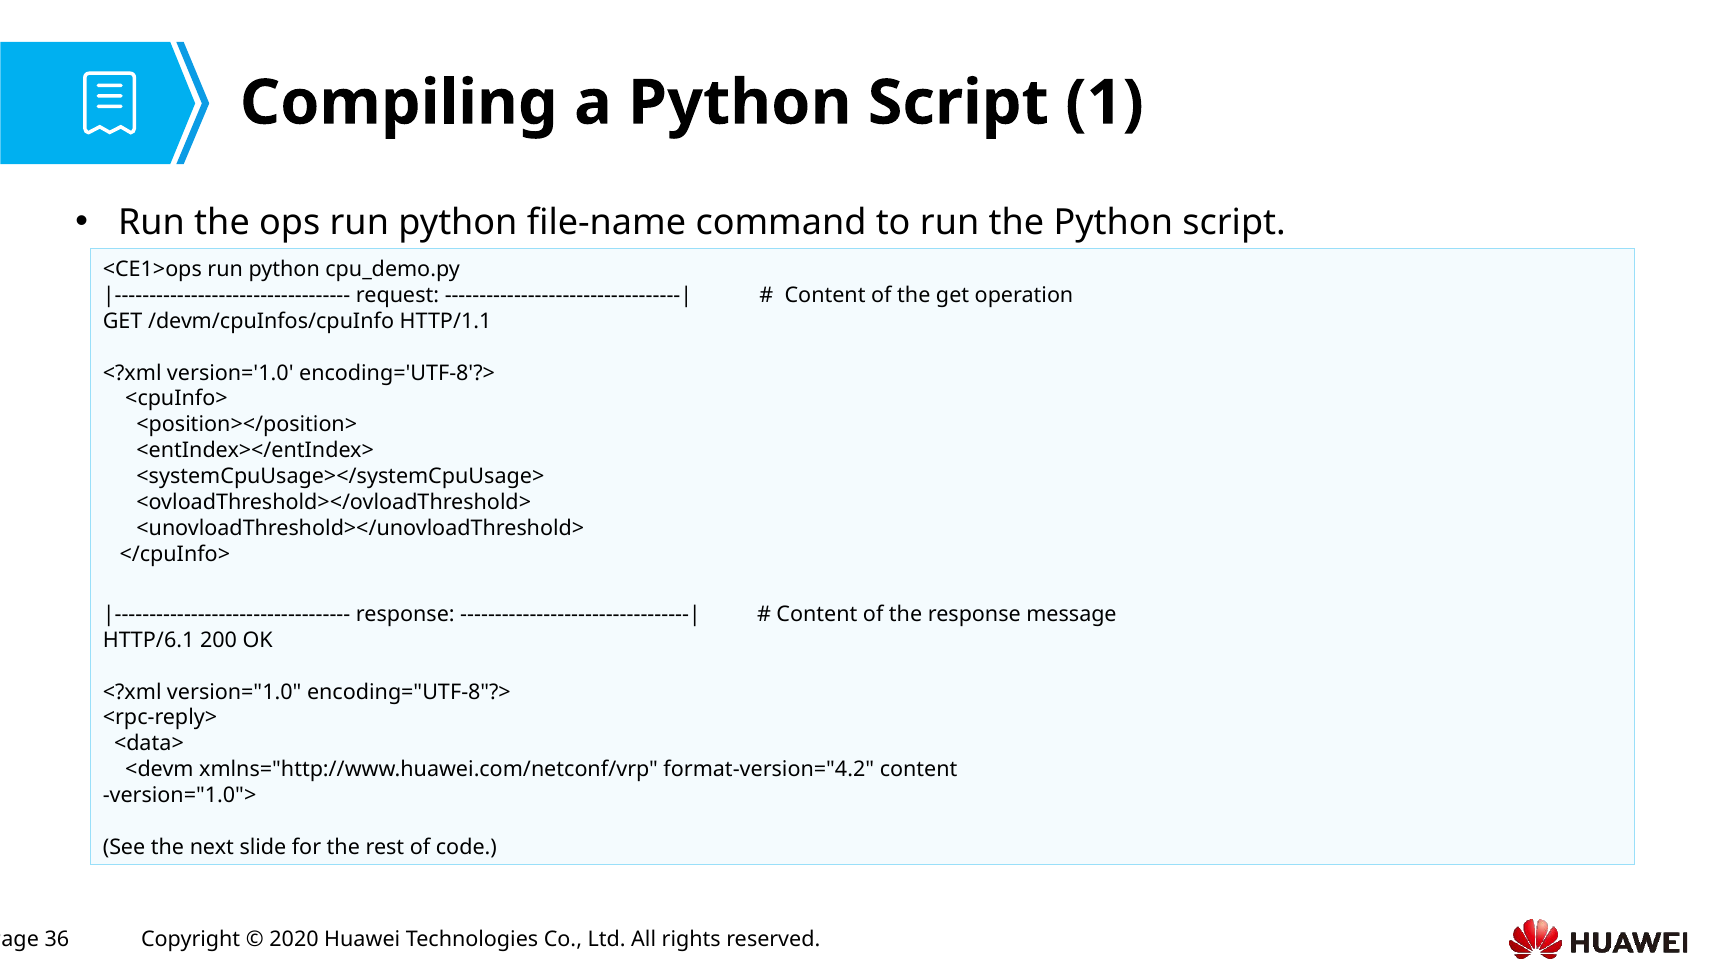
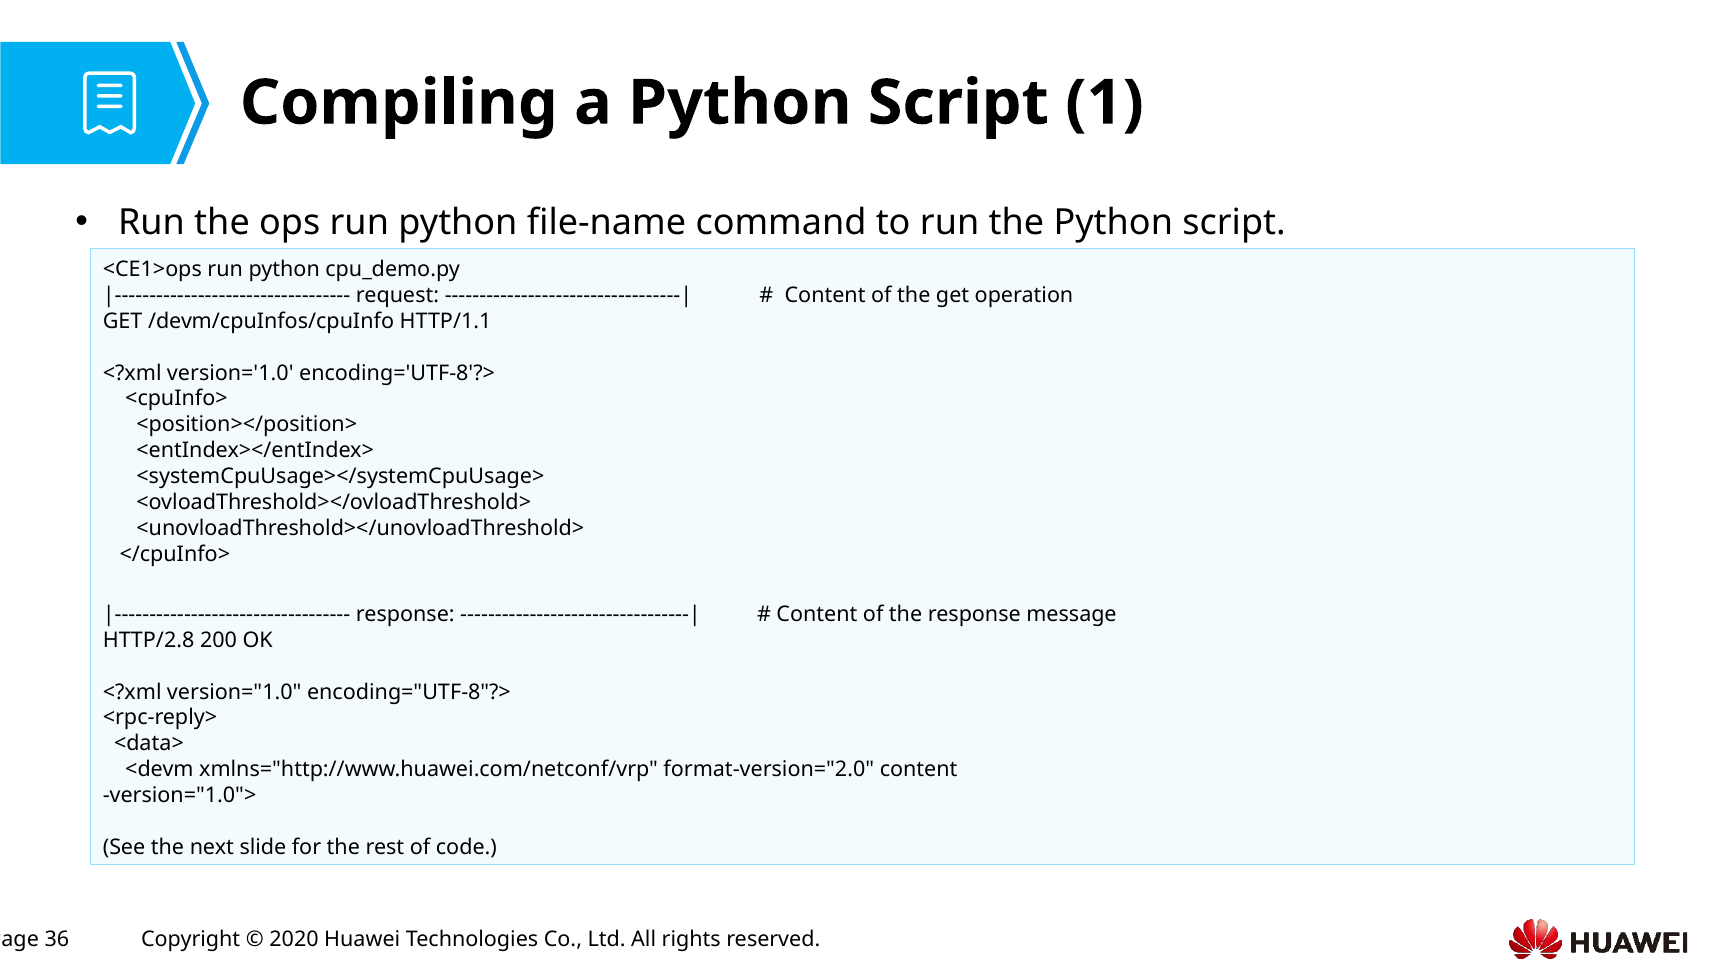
HTTP/6.1: HTTP/6.1 -> HTTP/2.8
format-version="4.2: format-version="4.2 -> format-version="2.0
